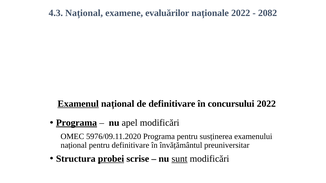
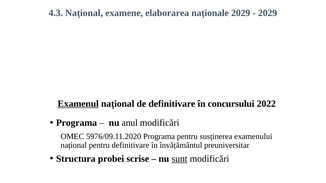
evaluărilor: evaluărilor -> elaborarea
naționale 2022: 2022 -> 2029
2082 at (268, 13): 2082 -> 2029
Programa at (77, 123) underline: present -> none
apel: apel -> anul
probei underline: present -> none
